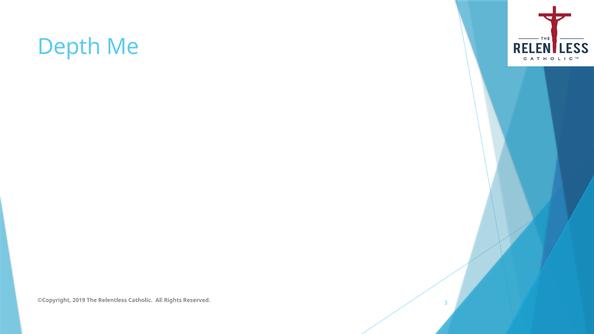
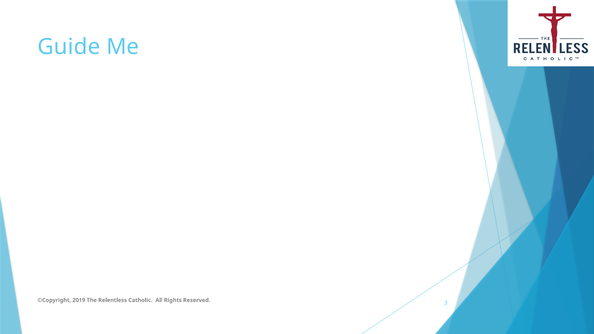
Depth: Depth -> Guide
